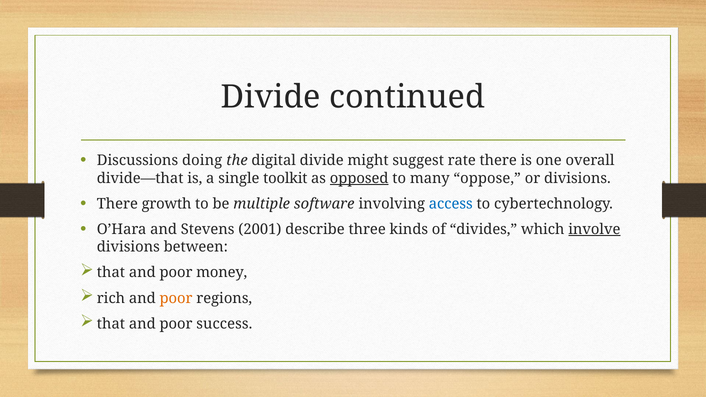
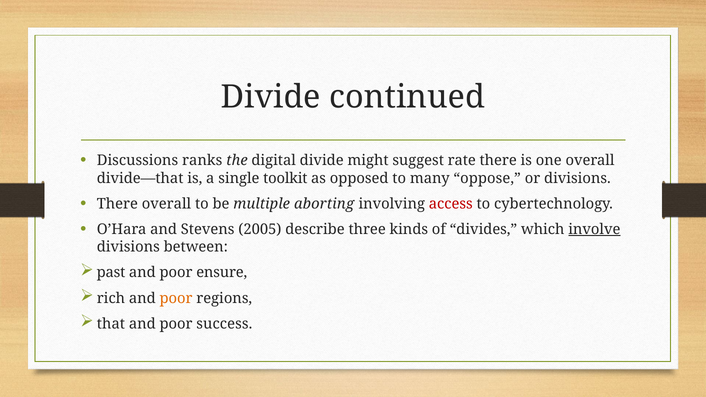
doing: doing -> ranks
opposed underline: present -> none
There growth: growth -> overall
software: software -> aborting
access colour: blue -> red
2001: 2001 -> 2005
that at (111, 273): that -> past
money: money -> ensure
